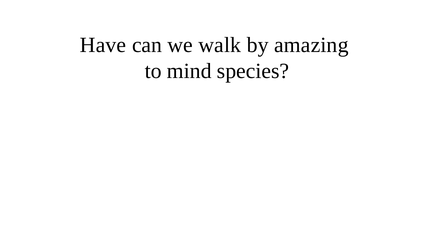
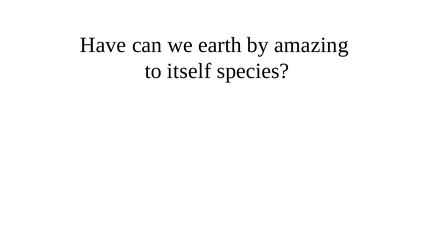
walk: walk -> earth
mind: mind -> itself
